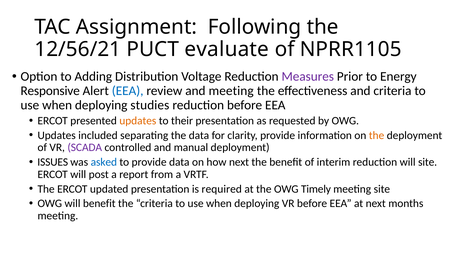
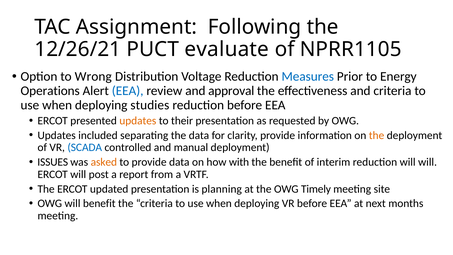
12/56/21: 12/56/21 -> 12/26/21
Adding: Adding -> Wrong
Measures colour: purple -> blue
Responsive: Responsive -> Operations
and meeting: meeting -> approval
SCADA colour: purple -> blue
asked colour: blue -> orange
how next: next -> with
will site: site -> will
required: required -> planning
